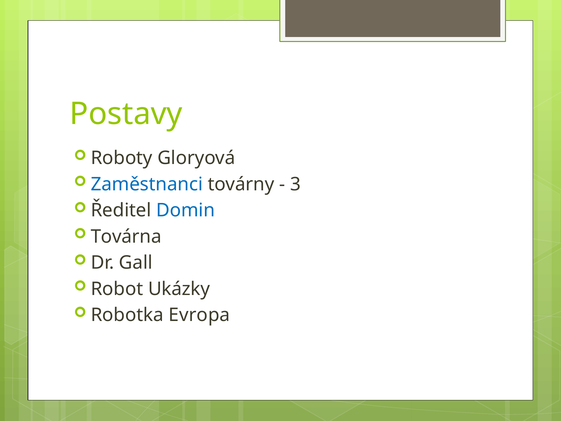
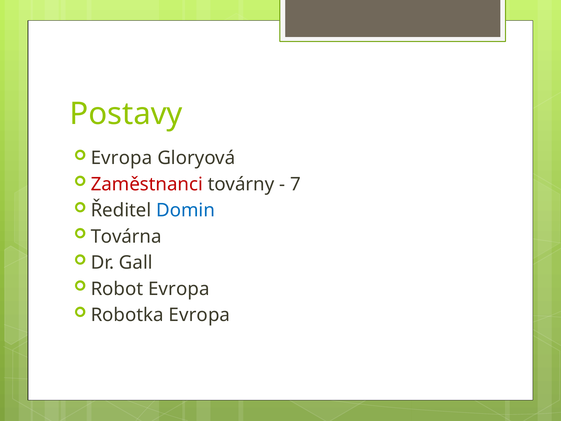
Roboty at (122, 158): Roboty -> Evropa
Zaměstnanci colour: blue -> red
3: 3 -> 7
Robot Ukázky: Ukázky -> Evropa
